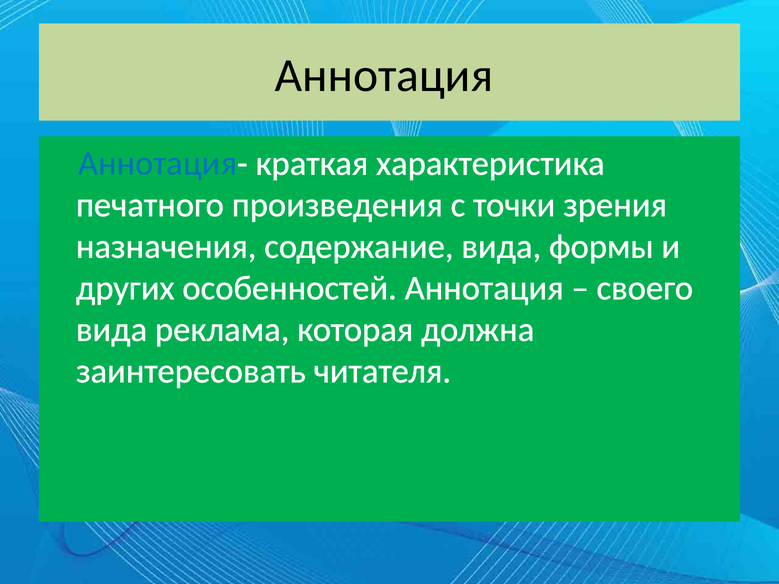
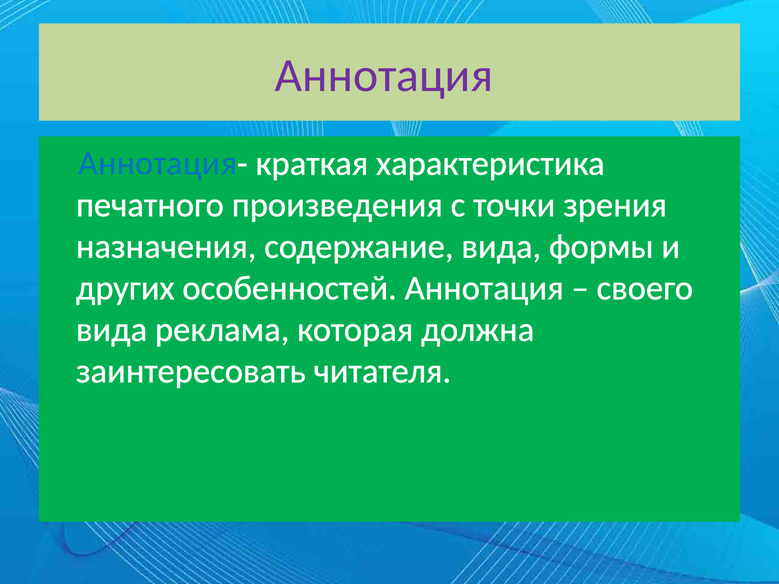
Аннотация at (384, 75) colour: black -> purple
